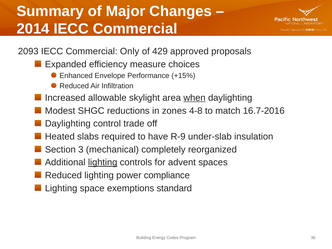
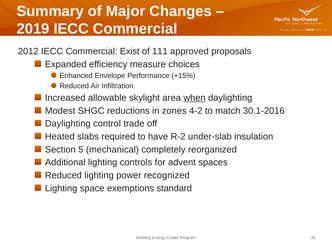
2014: 2014 -> 2019
2093: 2093 -> 2012
Only: Only -> Exist
429: 429 -> 111
4-8: 4-8 -> 4-2
16.7-2016: 16.7-2016 -> 30.1-2016
R-9: R-9 -> R-2
3: 3 -> 5
lighting at (103, 162) underline: present -> none
compliance: compliance -> recognized
